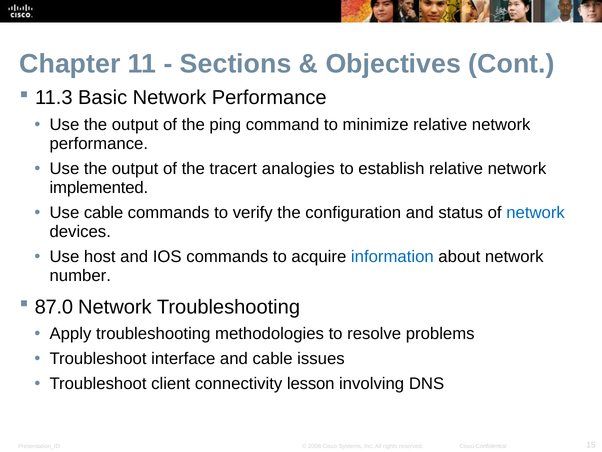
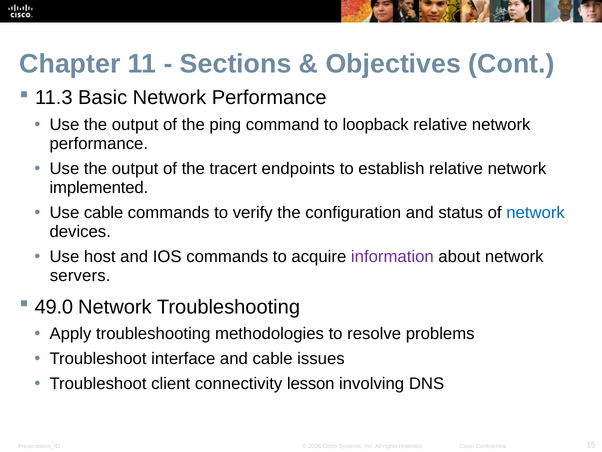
minimize: minimize -> loopback
analogies: analogies -> endpoints
information colour: blue -> purple
number: number -> servers
87.0: 87.0 -> 49.0
